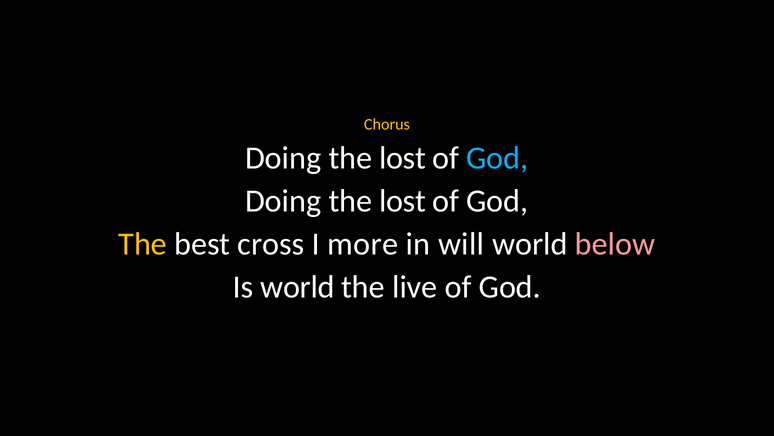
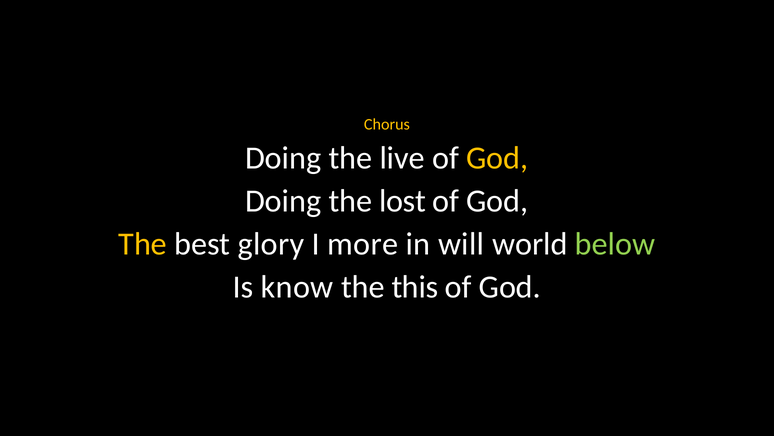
lost at (402, 158): lost -> live
God at (497, 158) colour: light blue -> yellow
cross: cross -> glory
below colour: pink -> light green
Is world: world -> know
live: live -> this
